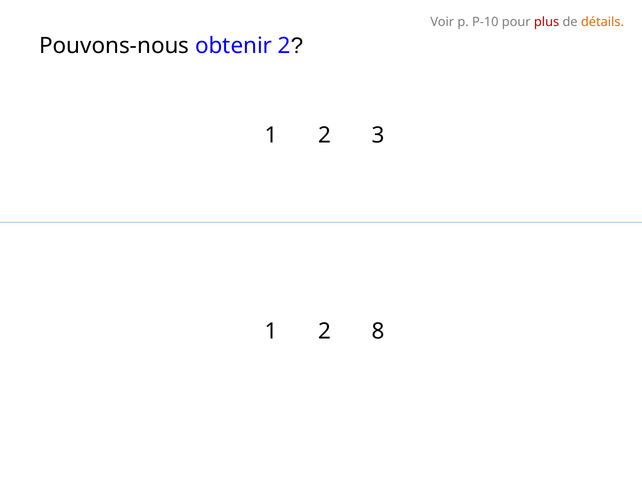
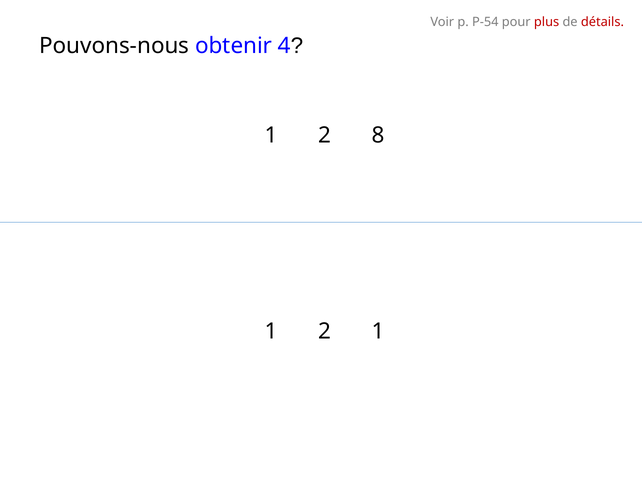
P-10: P-10 -> P-54
détails colour: orange -> red
obtenir 2: 2 -> 4
3: 3 -> 8
2 8: 8 -> 1
